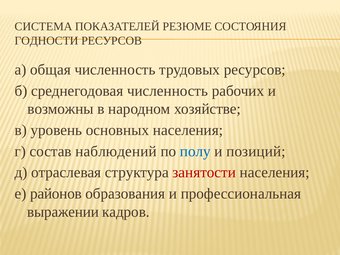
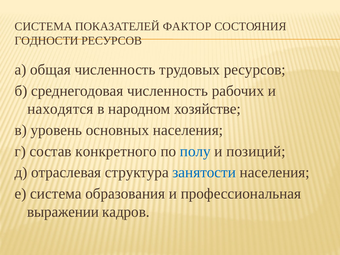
РЕЗЮМЕ: РЕЗЮМЕ -> ФАКТОР
возможны: возможны -> находятся
наблюдений: наблюдений -> конкретного
занятости colour: red -> blue
е районов: районов -> система
